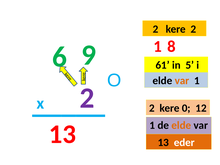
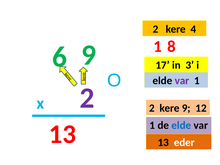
kere 2: 2 -> 4
61: 61 -> 17
5: 5 -> 3
var at (182, 81) colour: orange -> purple
kere 0: 0 -> 9
elde at (181, 125) colour: orange -> blue
